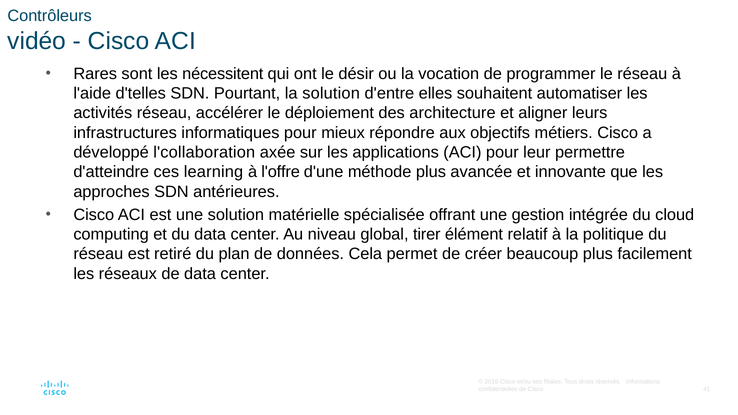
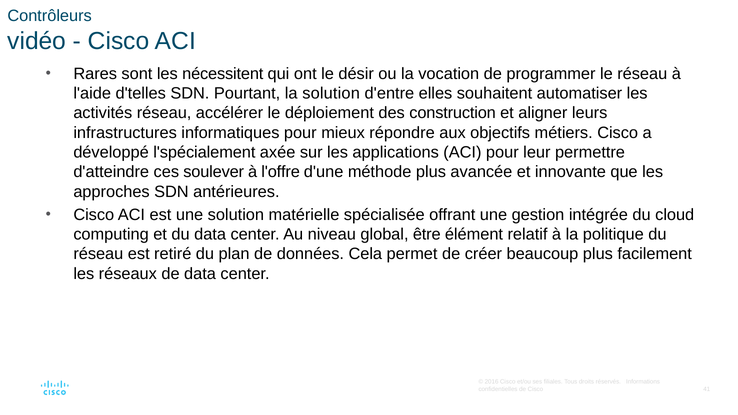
architecture: architecture -> construction
l'collaboration: l'collaboration -> l'spécialement
learning: learning -> soulever
tirer: tirer -> être
